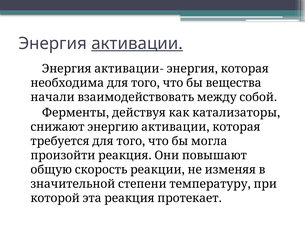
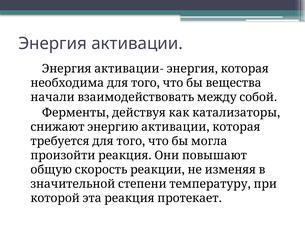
активации underline: present -> none
